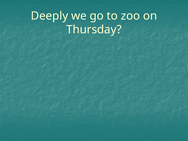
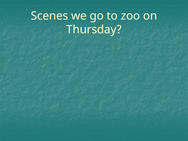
Deeply: Deeply -> Scenes
